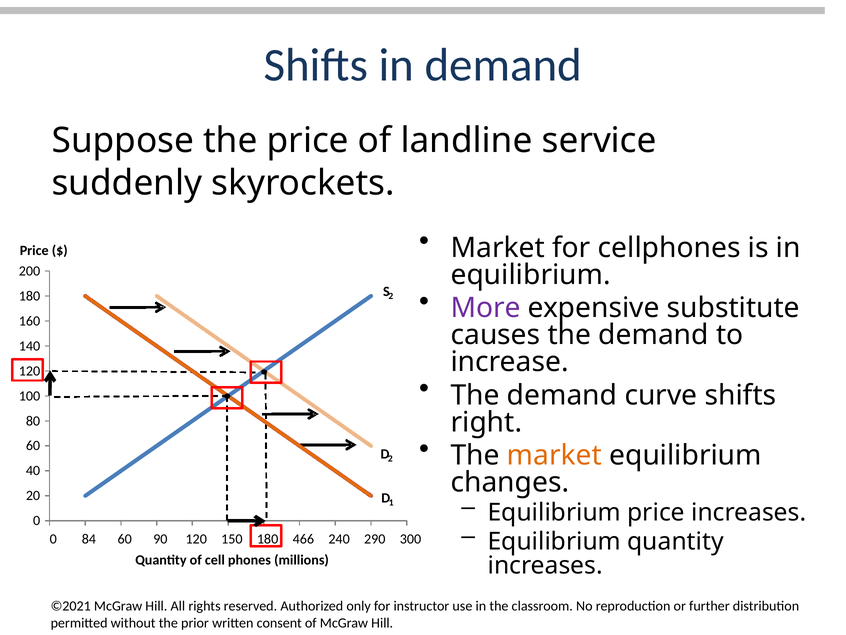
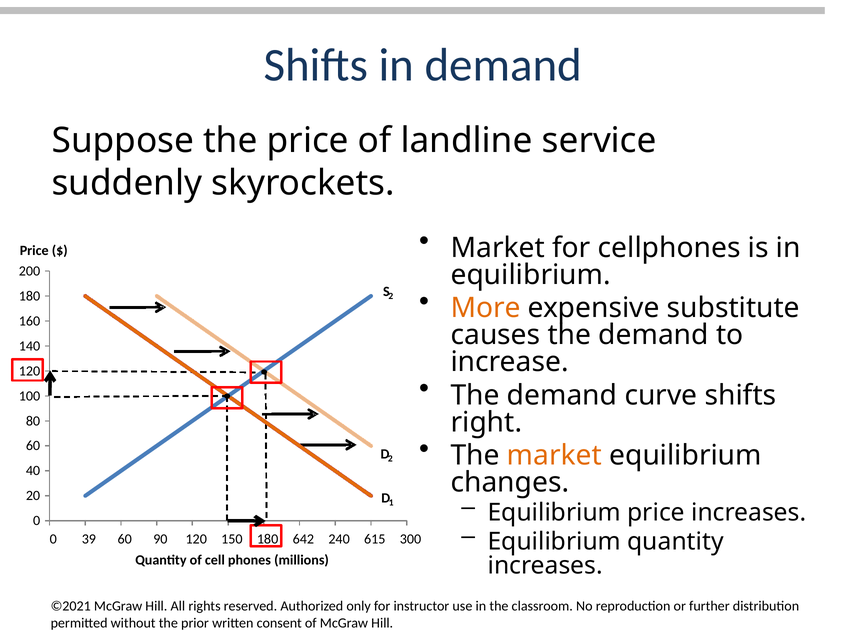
More colour: purple -> orange
84: 84 -> 39
466: 466 -> 642
290: 290 -> 615
